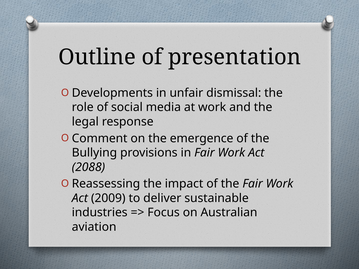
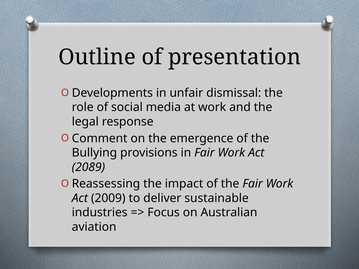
2088: 2088 -> 2089
